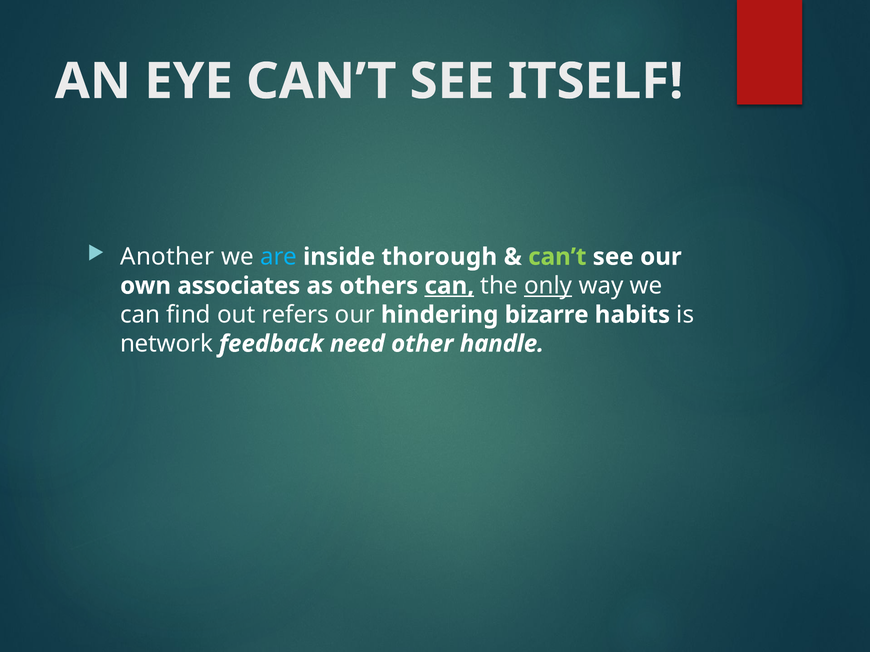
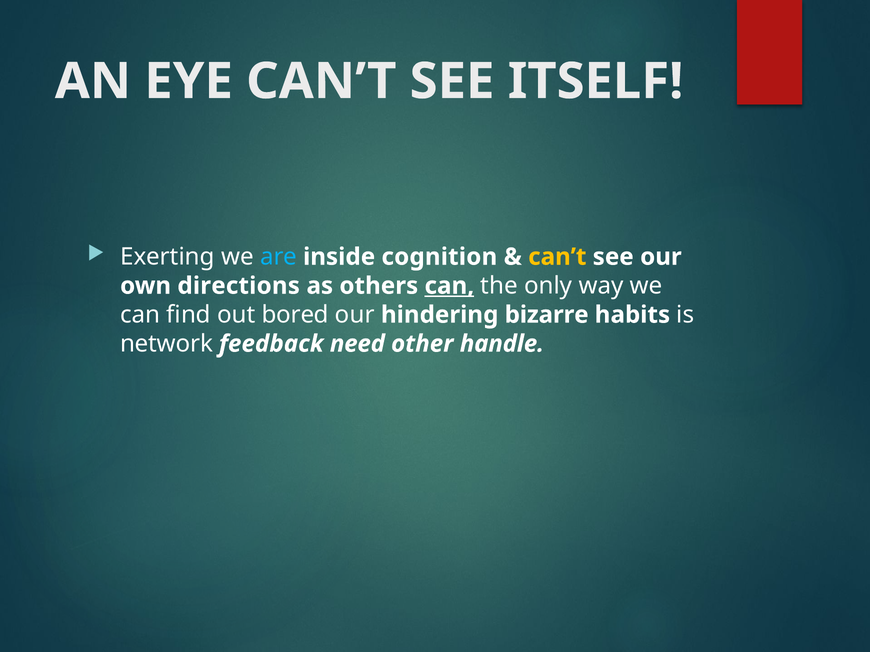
Another: Another -> Exerting
thorough: thorough -> cognition
can’t at (557, 257) colour: light green -> yellow
associates: associates -> directions
only underline: present -> none
refers: refers -> bored
